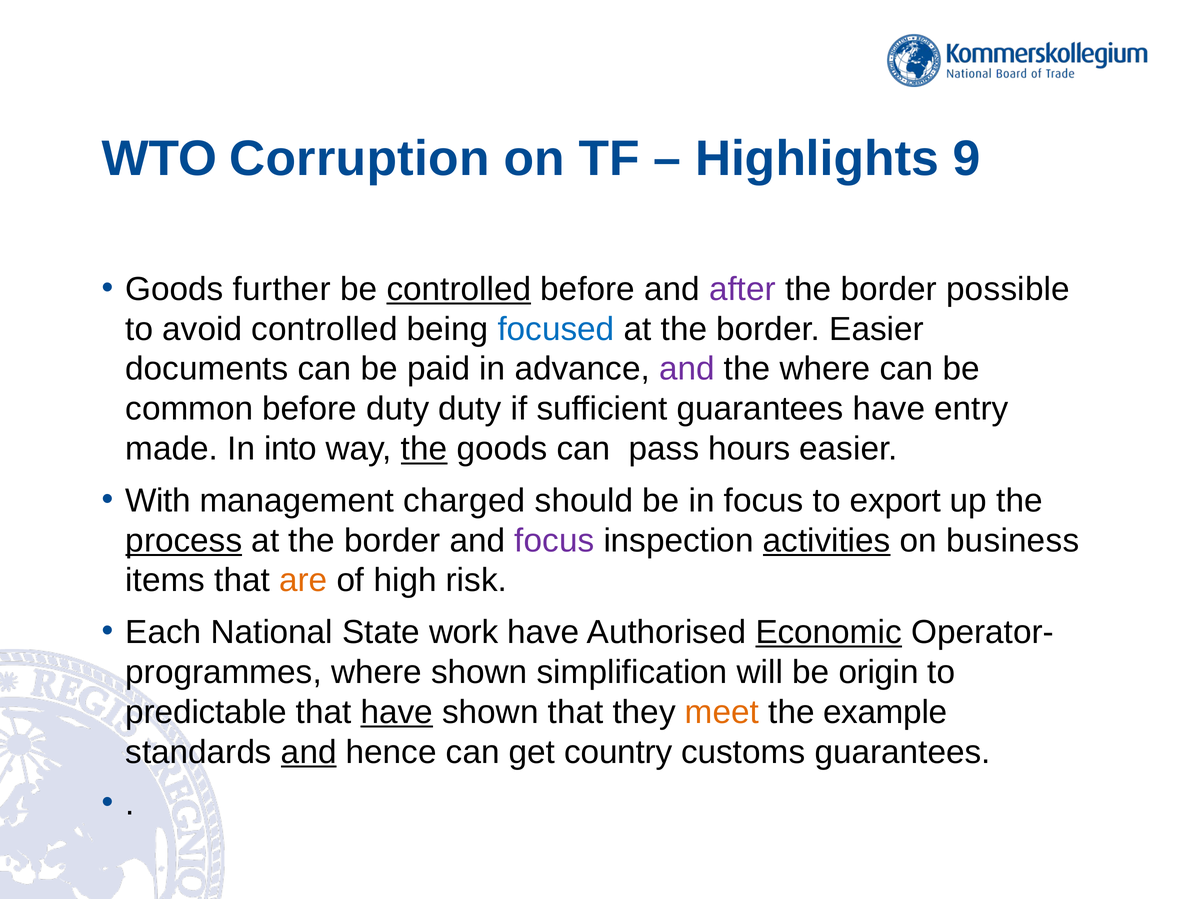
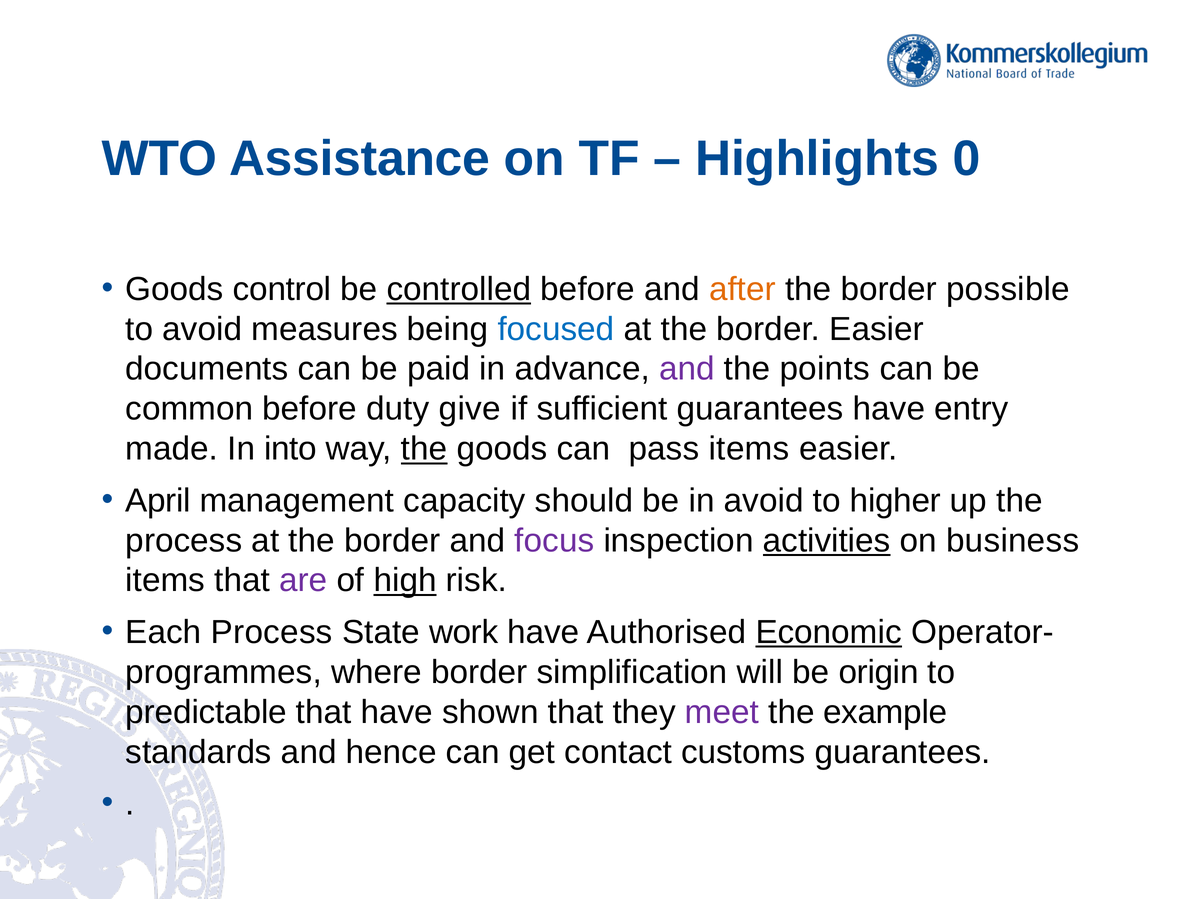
Corruption: Corruption -> Assistance
9: 9 -> 0
further: further -> control
after colour: purple -> orange
avoid controlled: controlled -> measures
the where: where -> points
duty duty: duty -> give
pass hours: hours -> items
With: With -> April
charged: charged -> capacity
in focus: focus -> avoid
export: export -> higher
process at (184, 541) underline: present -> none
are colour: orange -> purple
high underline: none -> present
Each National: National -> Process
where shown: shown -> border
have at (397, 712) underline: present -> none
meet colour: orange -> purple
and at (309, 752) underline: present -> none
country: country -> contact
